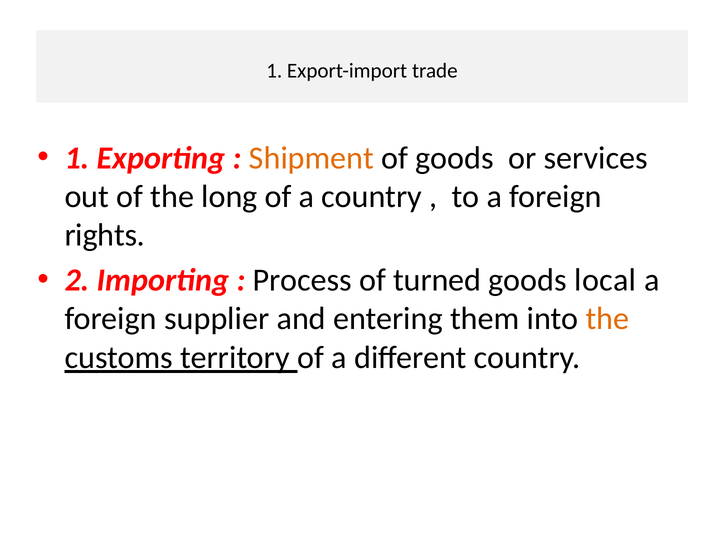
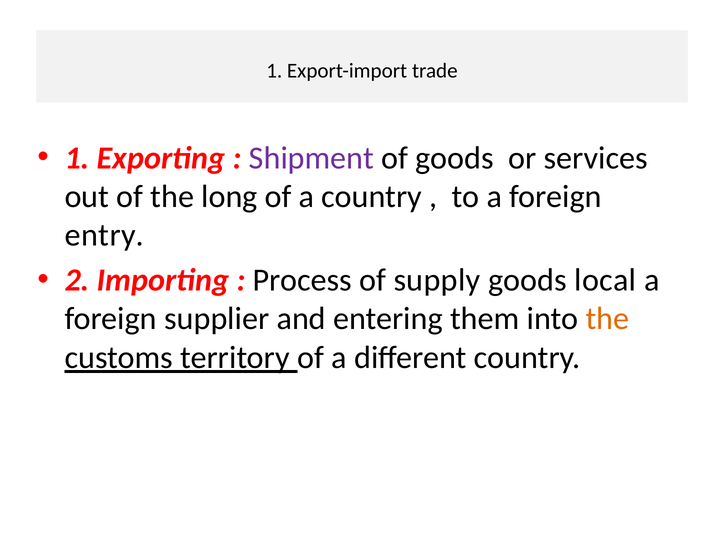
Shipment colour: orange -> purple
rights: rights -> entry
turned: turned -> supply
